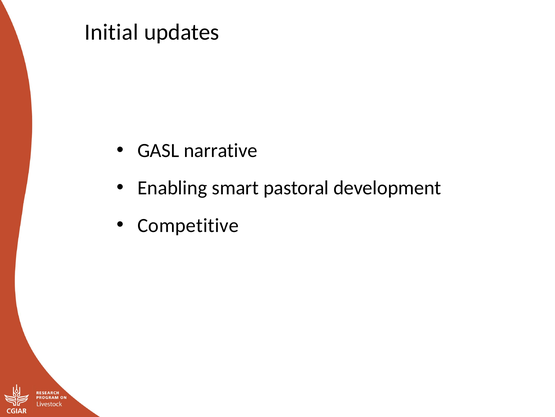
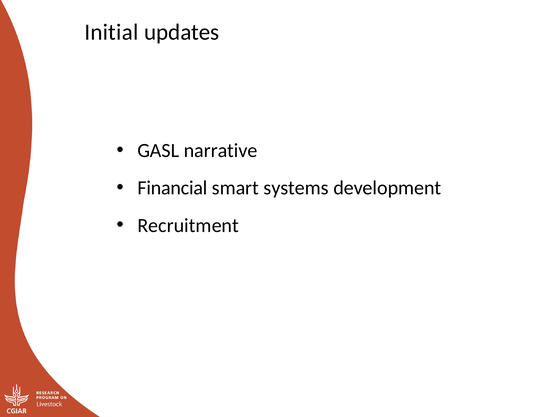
Enabling: Enabling -> Financial
pastoral: pastoral -> systems
Competitive: Competitive -> Recruitment
